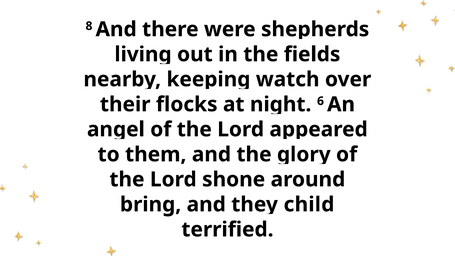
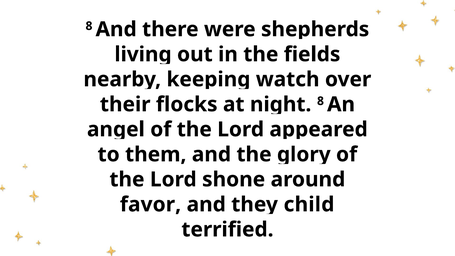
6 at (320, 101): 6 -> 8
bring: bring -> favor
